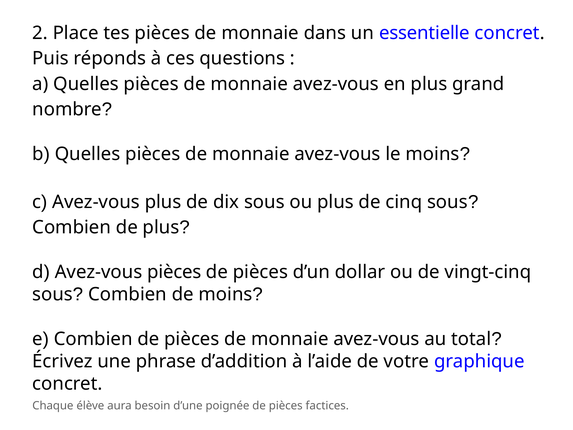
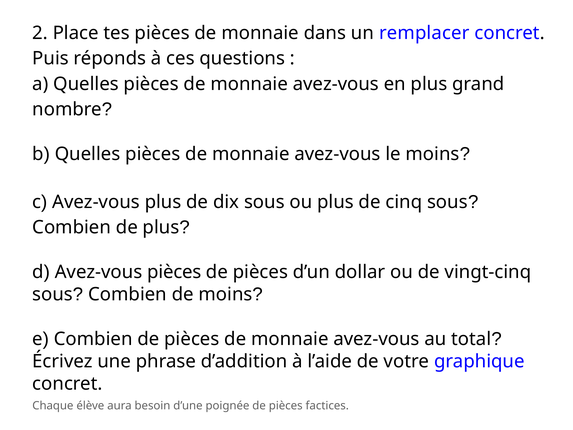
essentielle: essentielle -> remplacer
